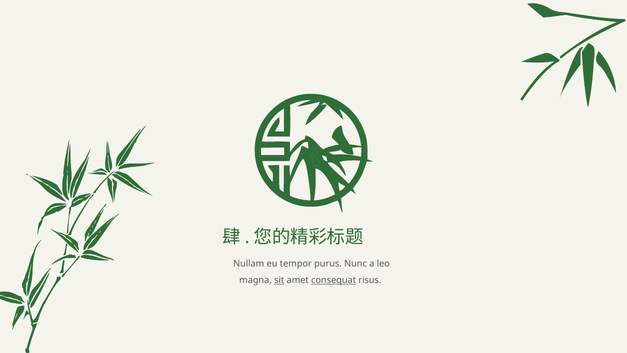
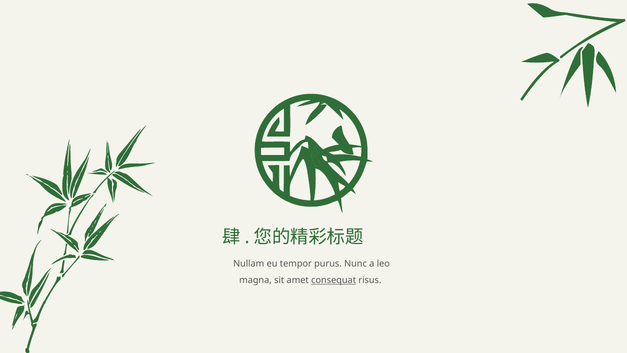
sit underline: present -> none
